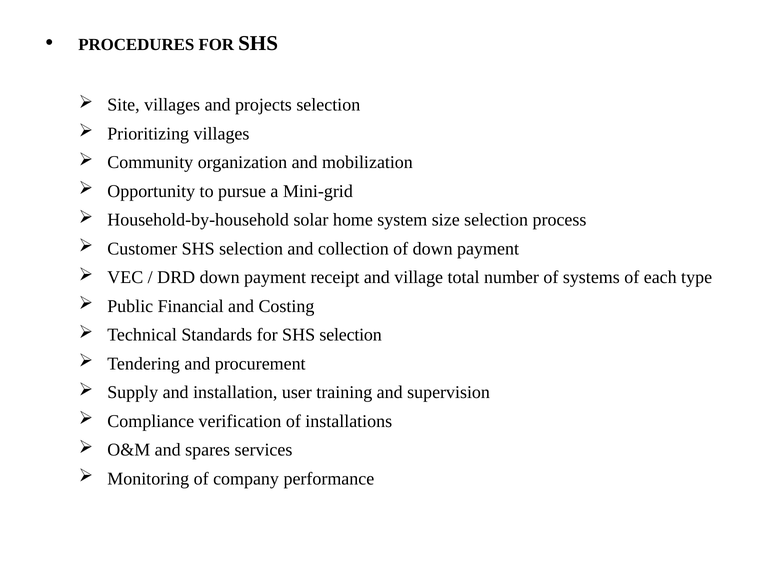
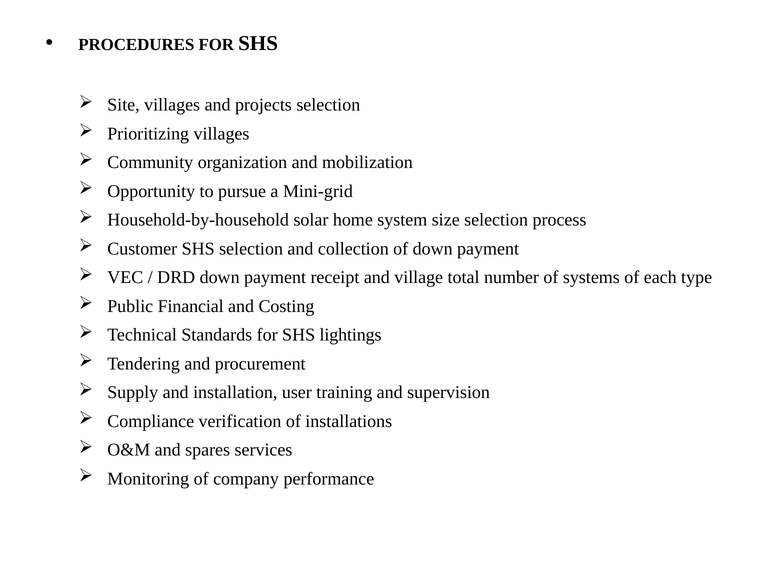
for SHS selection: selection -> lightings
